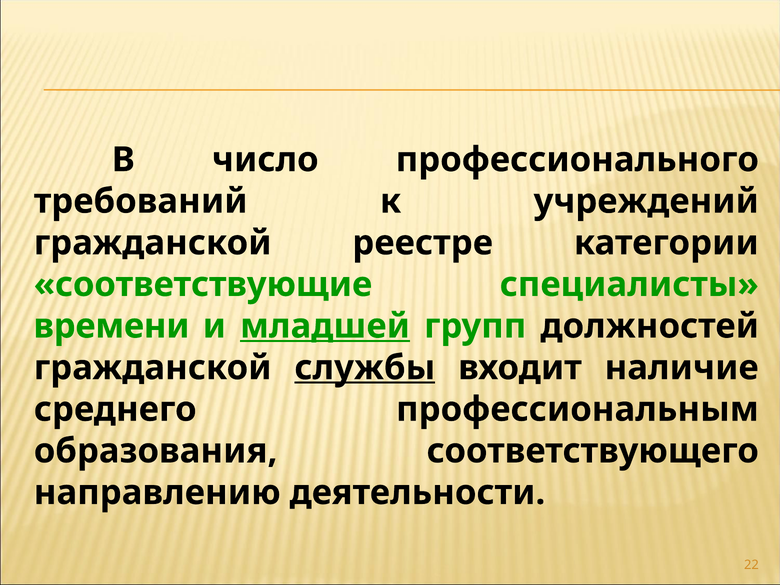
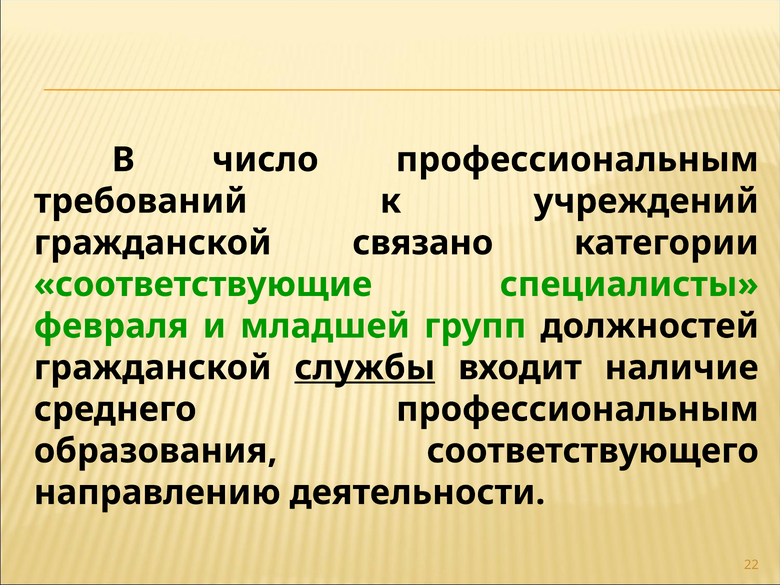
число профессионального: профессионального -> профессиональным
реестре: реестре -> связано
времени: времени -> февраля
младшей underline: present -> none
